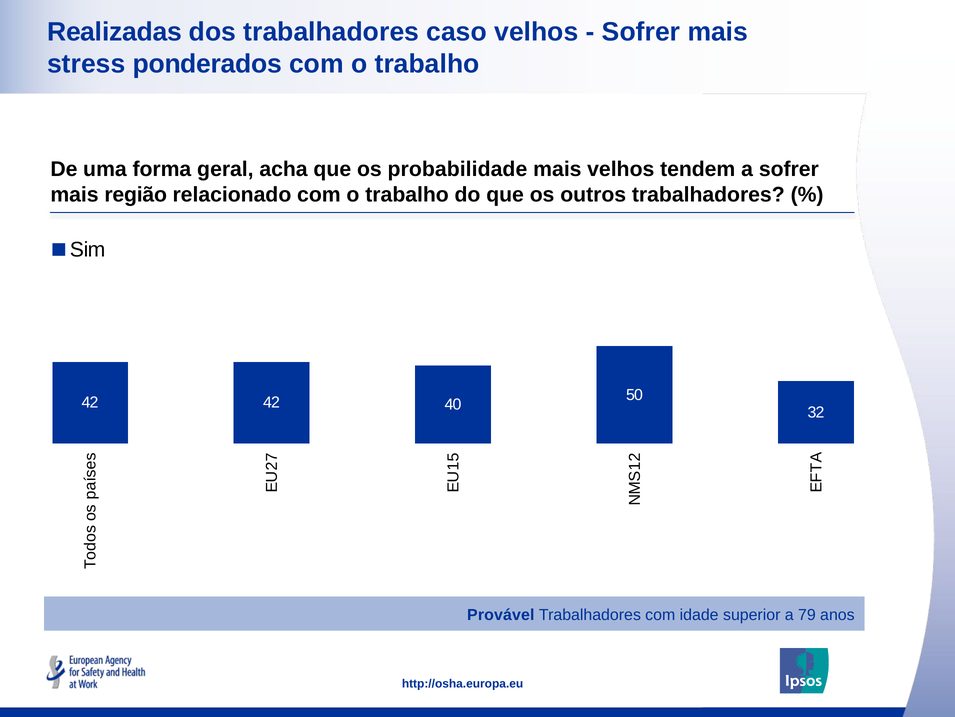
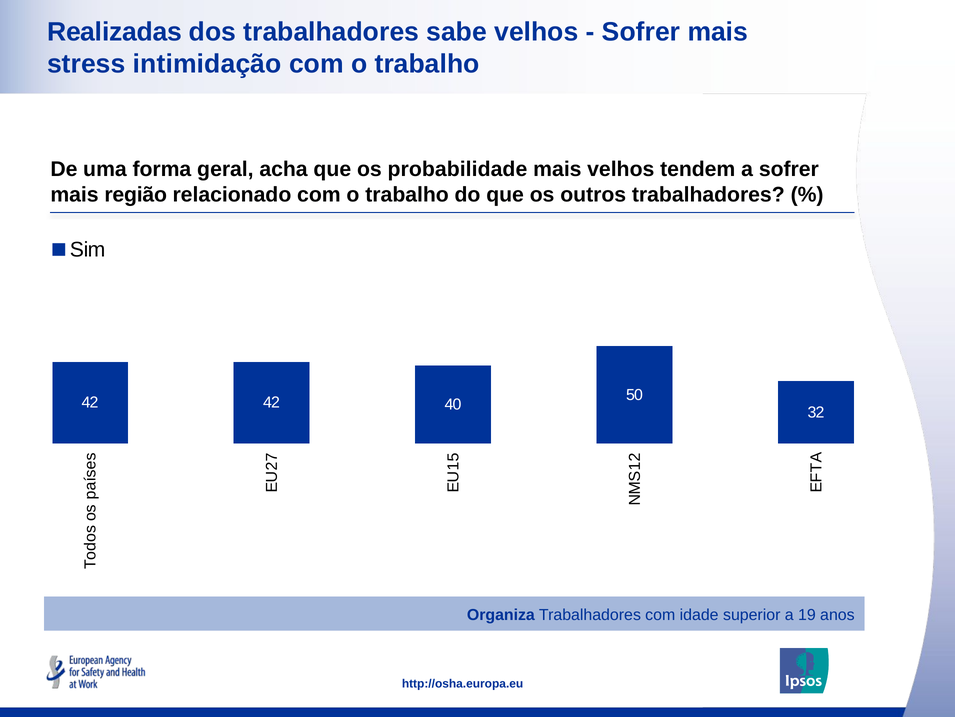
caso: caso -> sabe
ponderados: ponderados -> intimidação
Provável: Provável -> Organiza
79: 79 -> 19
